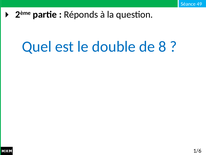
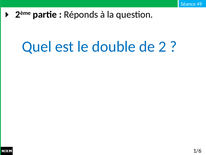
8: 8 -> 2
